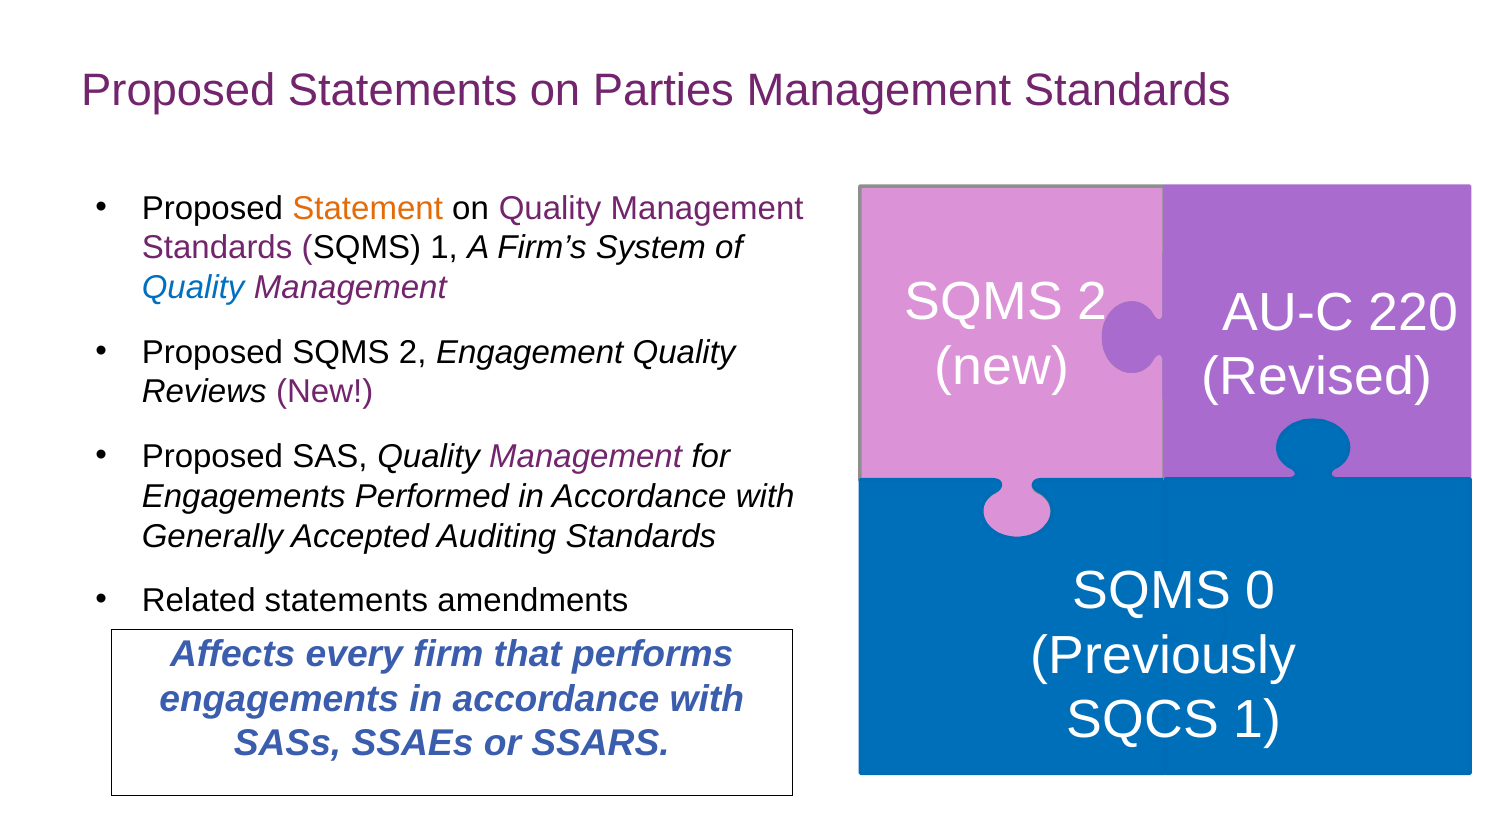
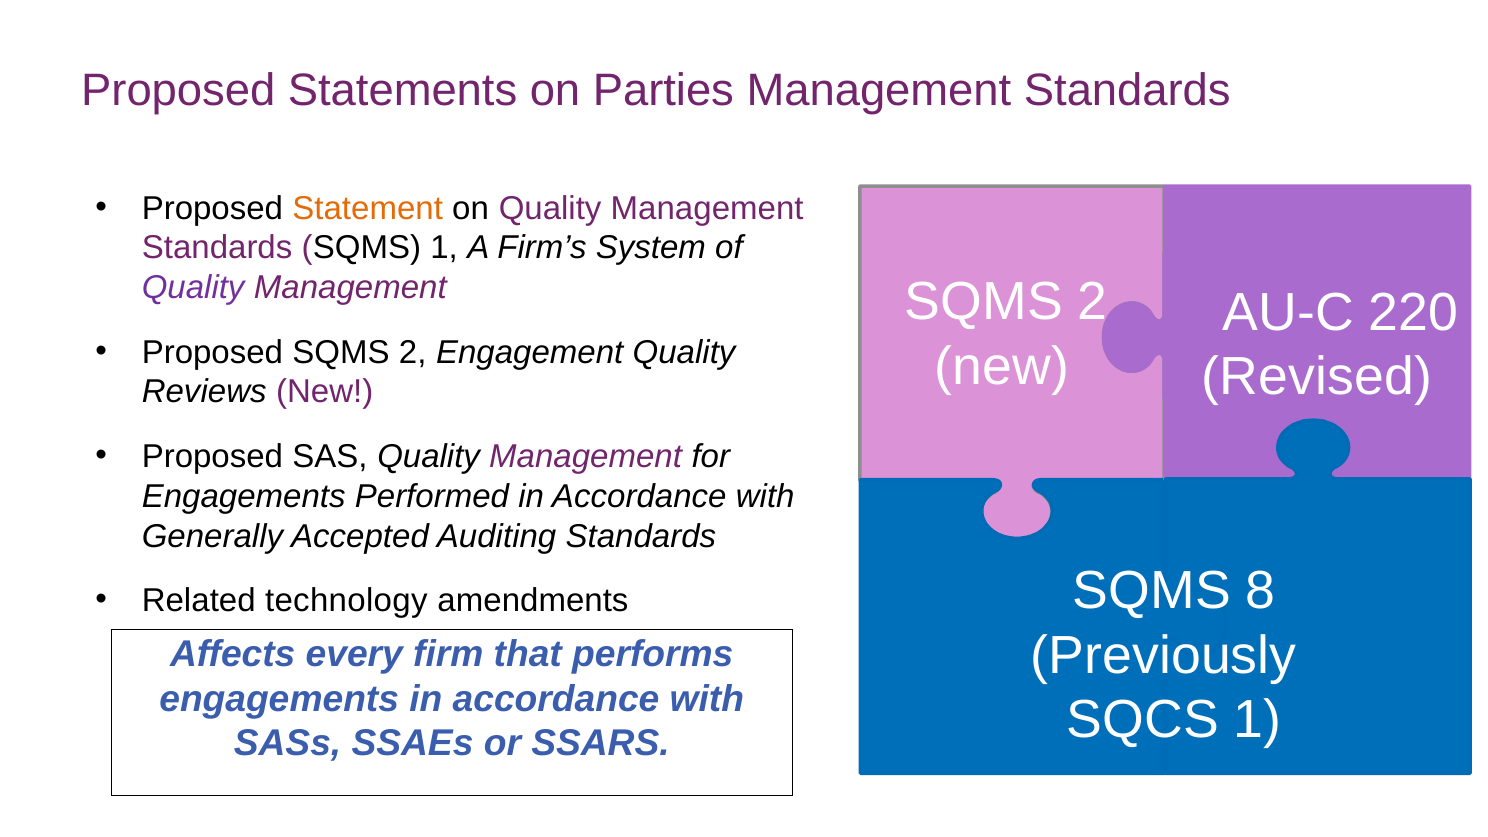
Quality at (193, 288) colour: blue -> purple
0: 0 -> 8
Related statements: statements -> technology
